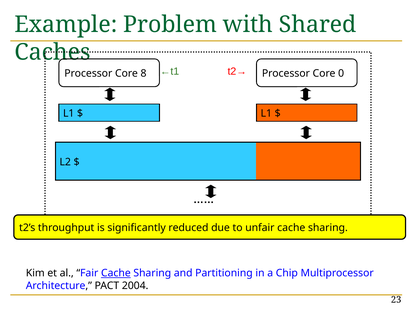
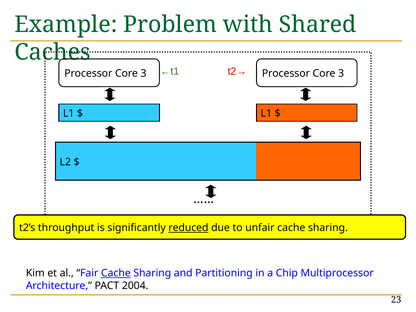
8 at (143, 74): 8 -> 3
0 at (341, 74): 0 -> 3
reduced underline: none -> present
